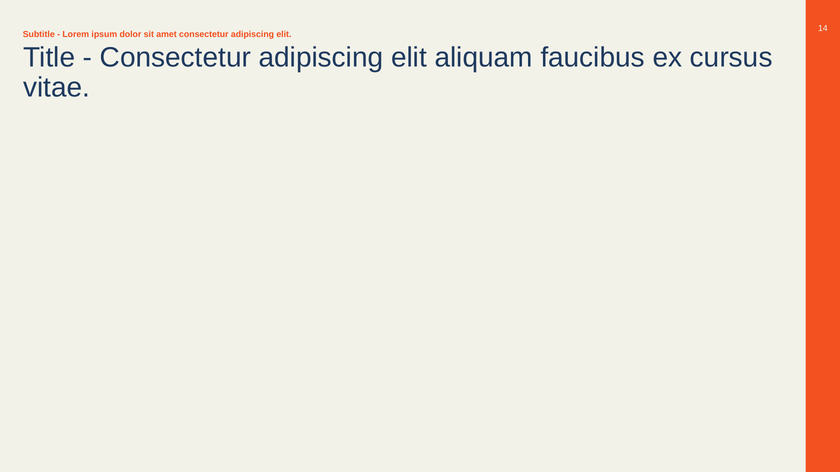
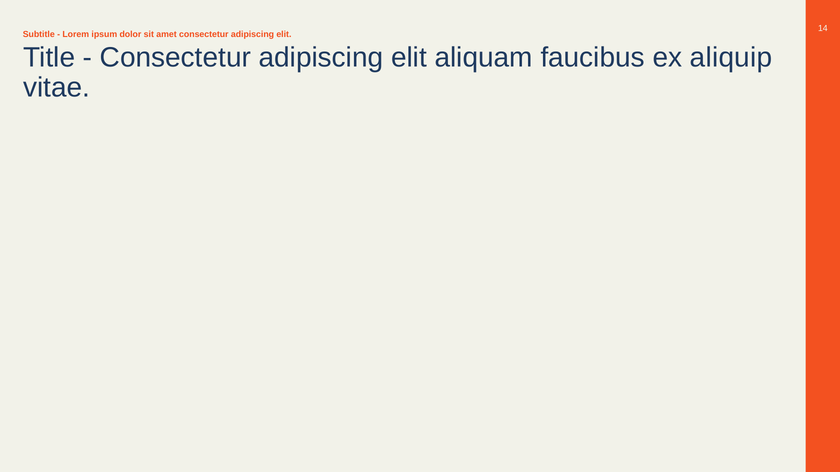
cursus: cursus -> aliquip
